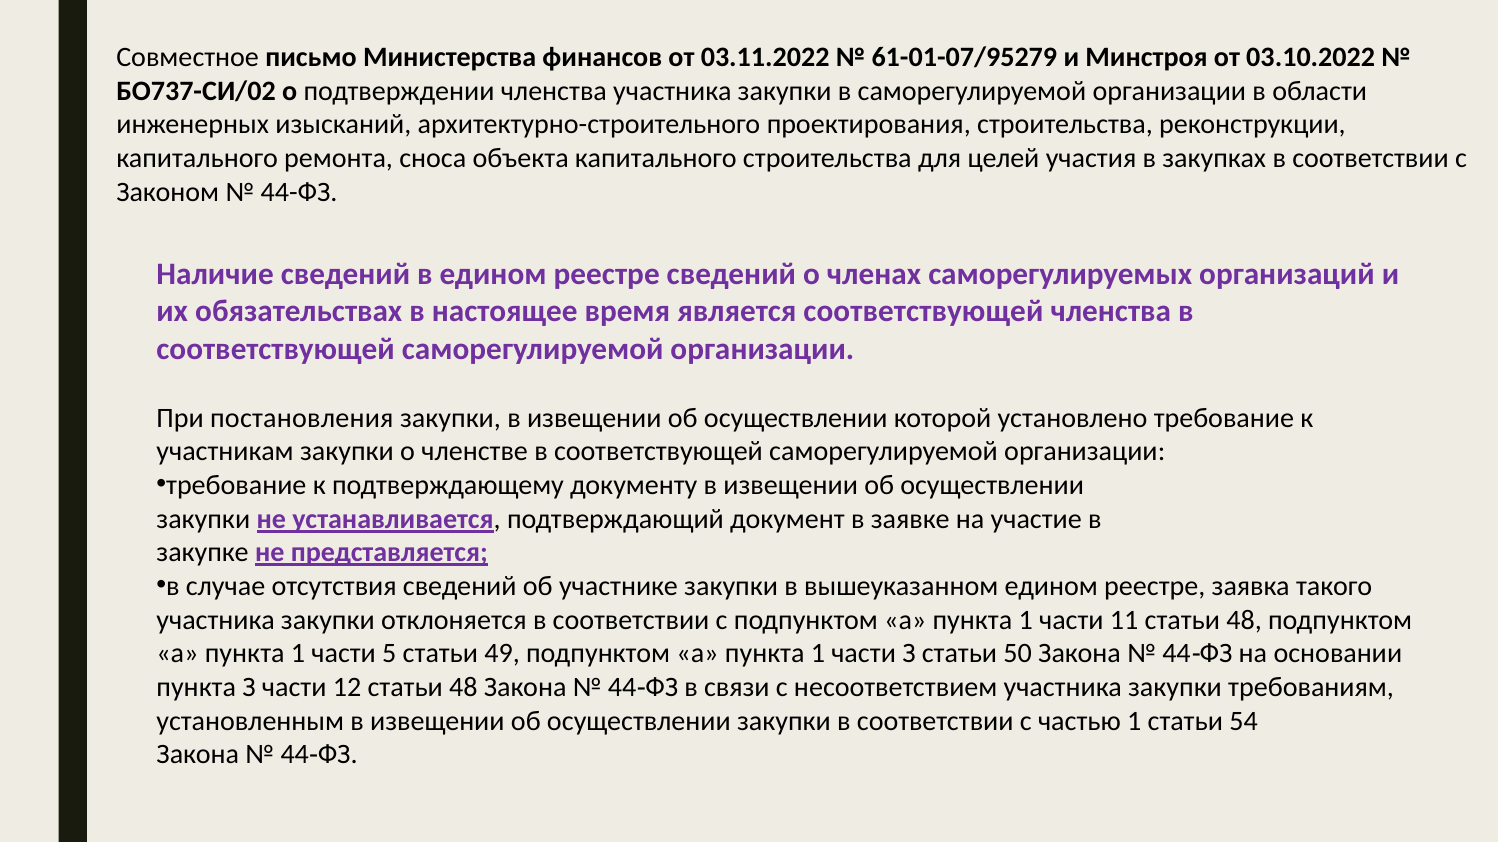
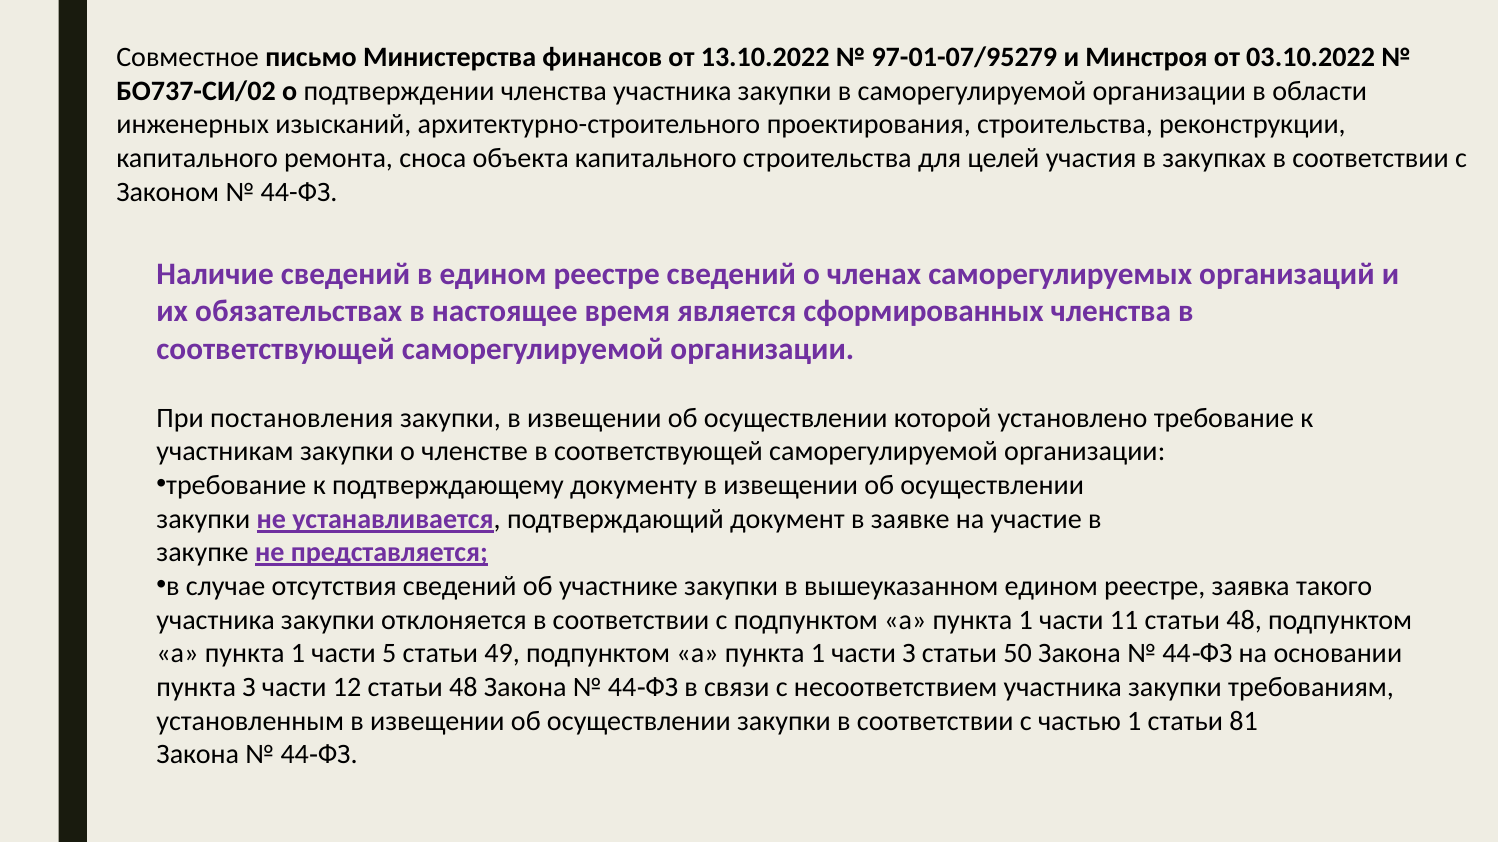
03.11.2022: 03.11.2022 -> 13.10.2022
61-01-07/95279: 61-01-07/95279 -> 97-01-07/95279
является соответствующей: соответствующей -> сформированных
54: 54 -> 81
